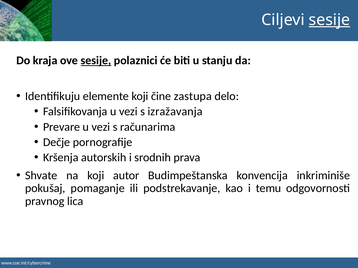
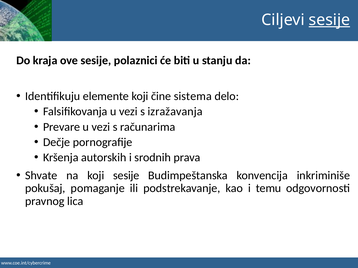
sesije at (96, 61) underline: present -> none
zastupa: zastupa -> sistema
koji autor: autor -> sesije
